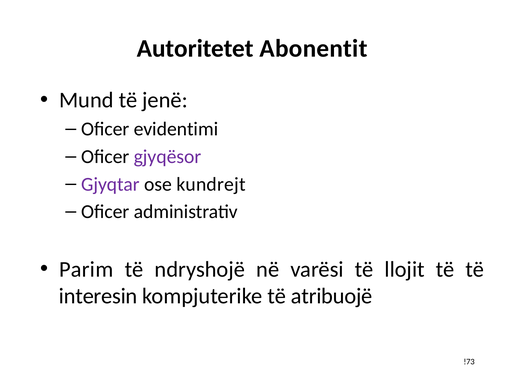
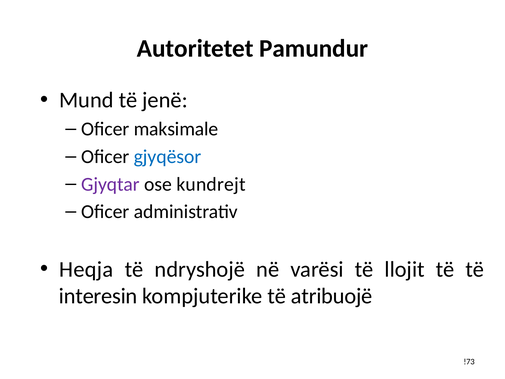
Abonentit: Abonentit -> Pamundur
evidentimi: evidentimi -> maksimale
gjyqësor colour: purple -> blue
Parim: Parim -> Heqja
